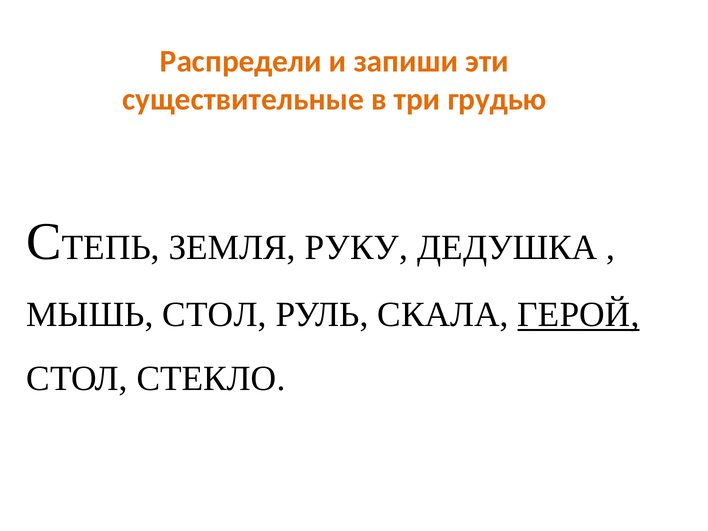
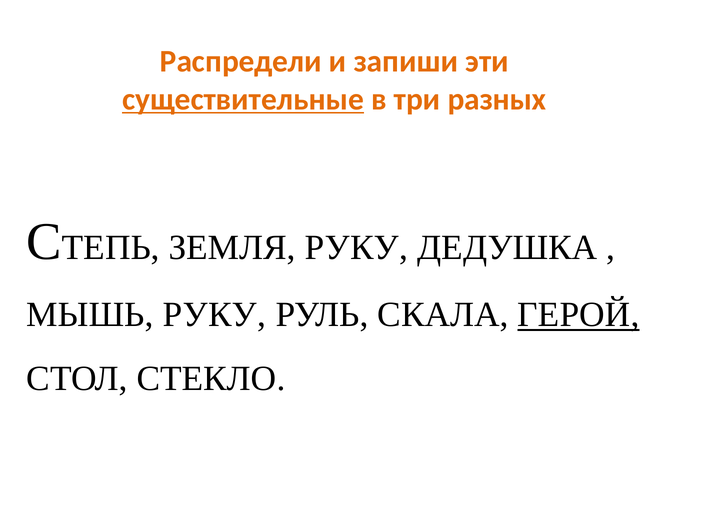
существительные underline: none -> present
грудью: грудью -> разных
МЫШЬ СТОЛ: СТОЛ -> РУКУ
